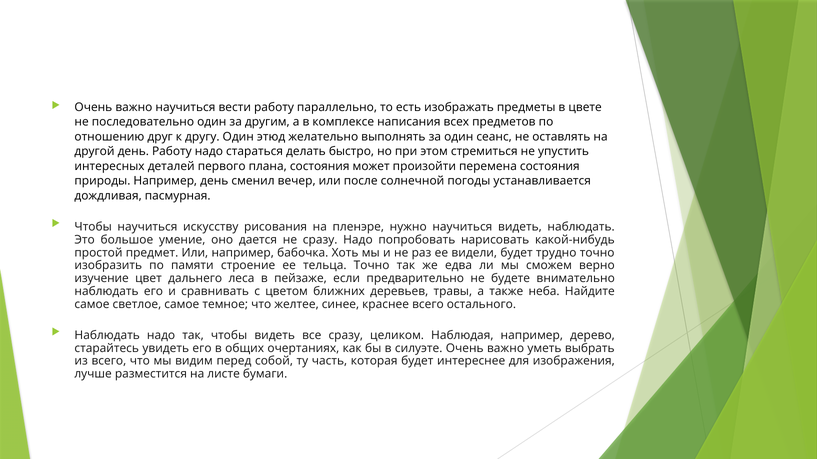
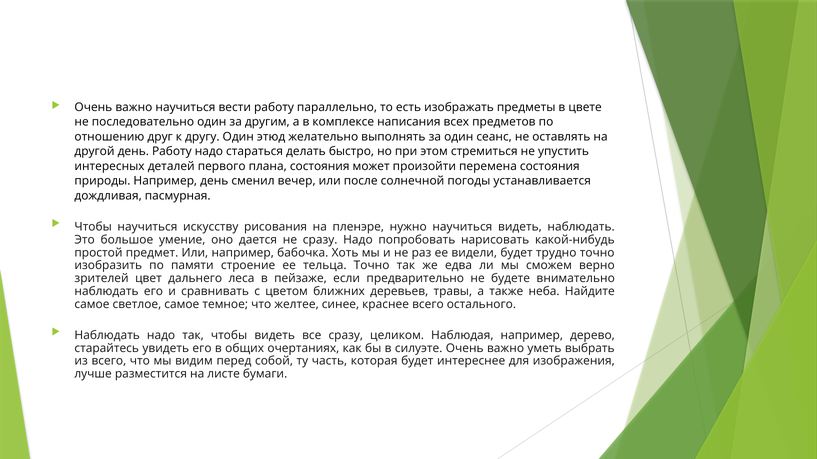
изучение: изучение -> зрителей
